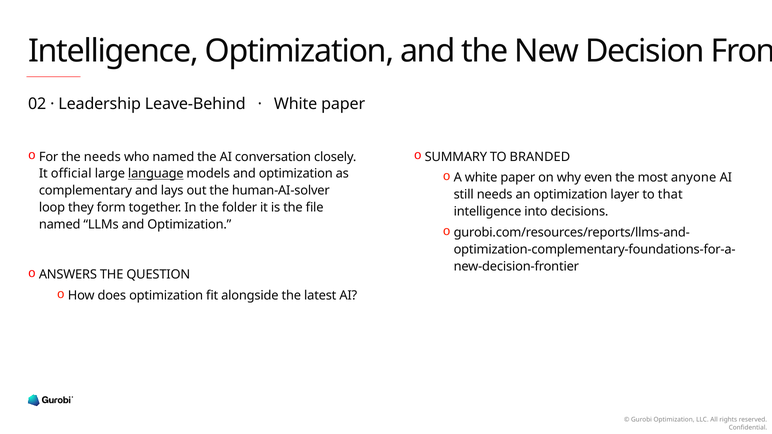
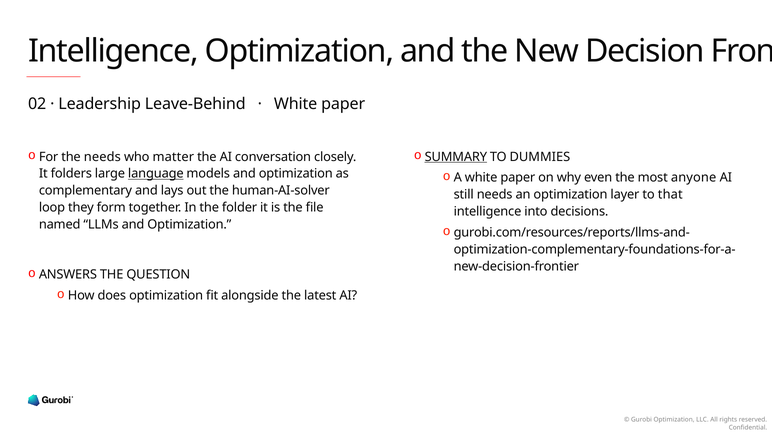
who named: named -> matter
SUMMARY underline: none -> present
BRANDED: BRANDED -> DUMMIES
official: official -> folders
